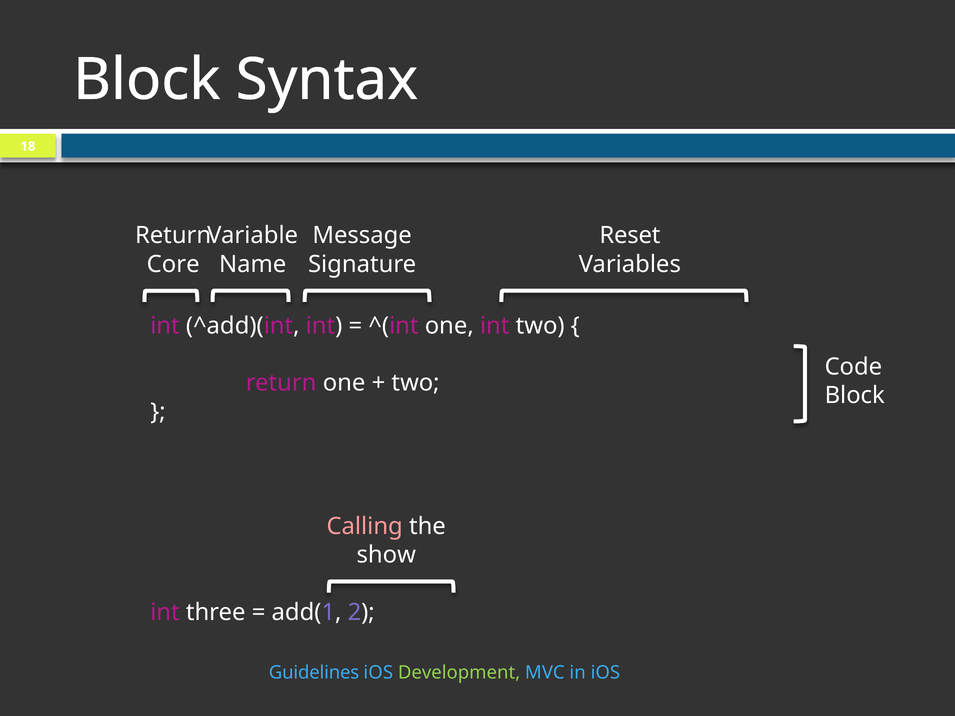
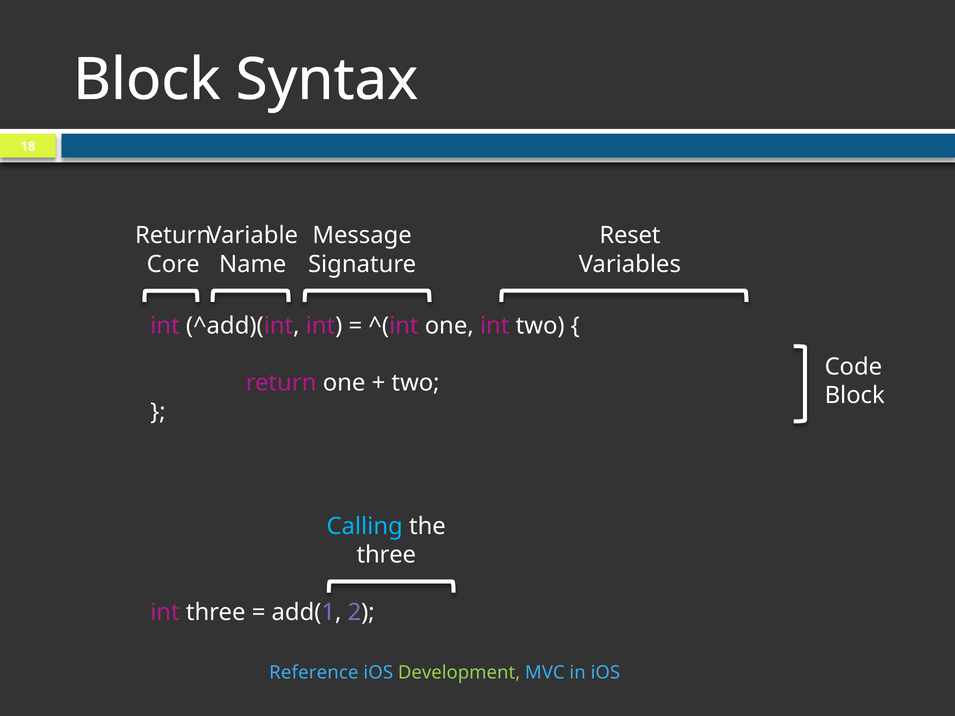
Calling colour: pink -> light blue
show at (386, 555): show -> three
Guidelines: Guidelines -> Reference
